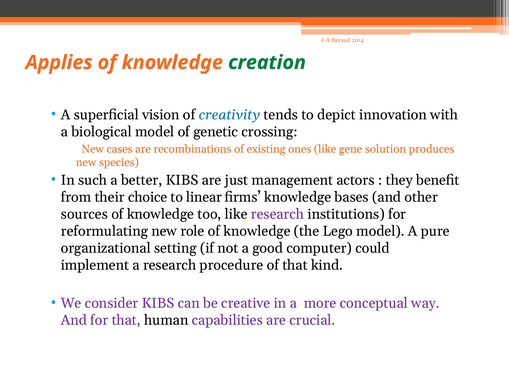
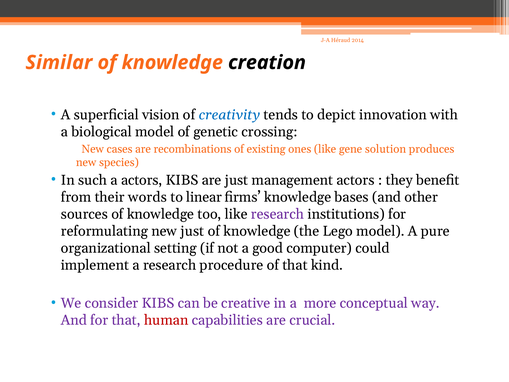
Applies: Applies -> Similar
creation colour: green -> black
a better: better -> actors
choice: choice -> words
new role: role -> just
human colour: black -> red
